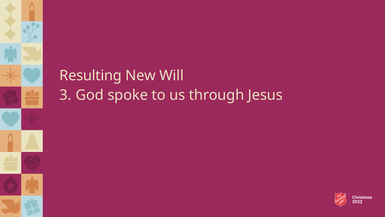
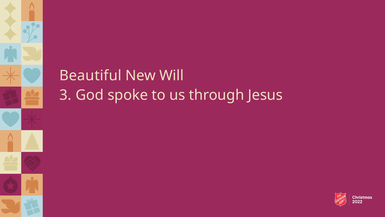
Resulting: Resulting -> Beautiful
